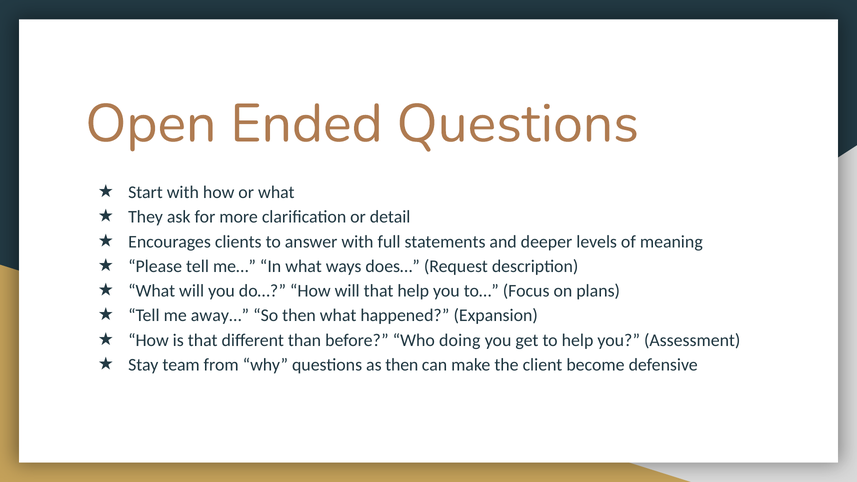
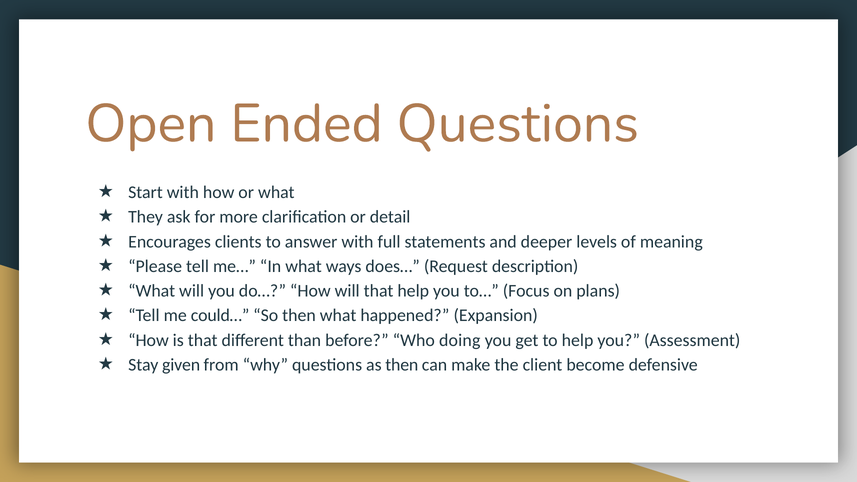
away…: away… -> could…
team: team -> given
